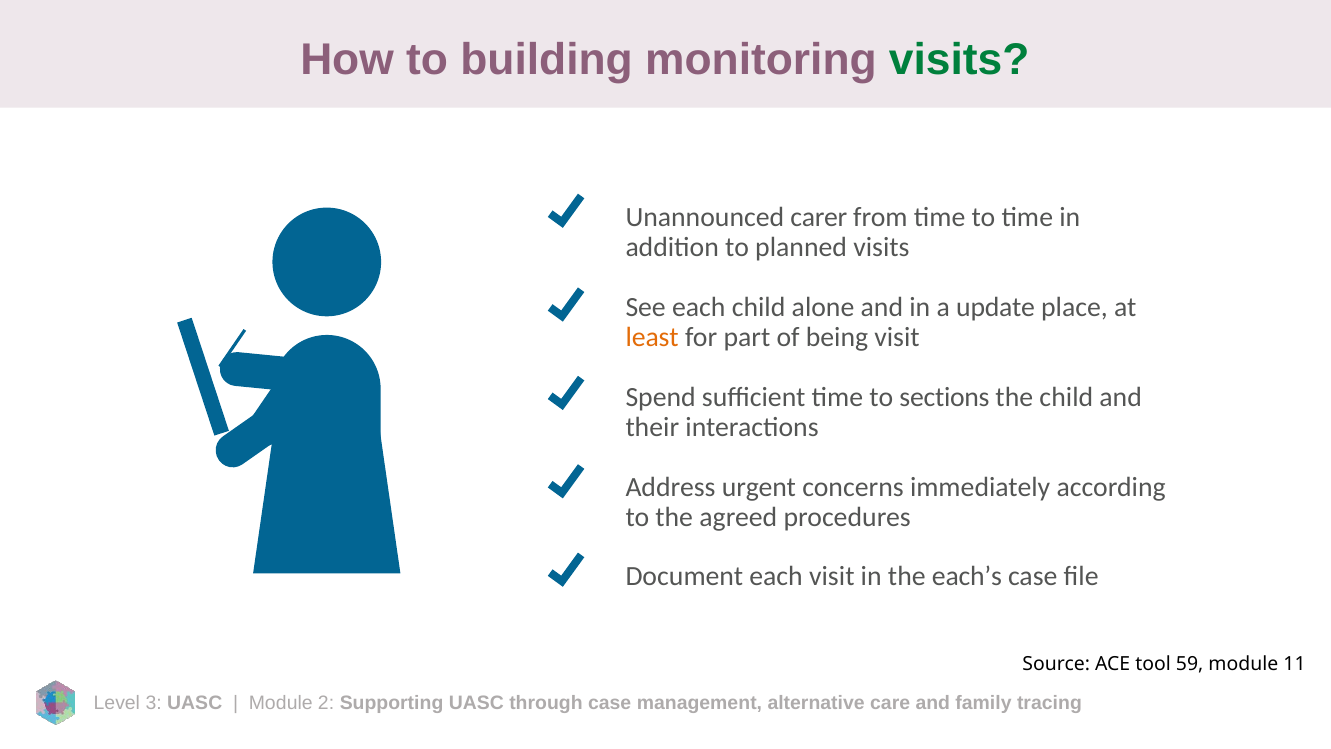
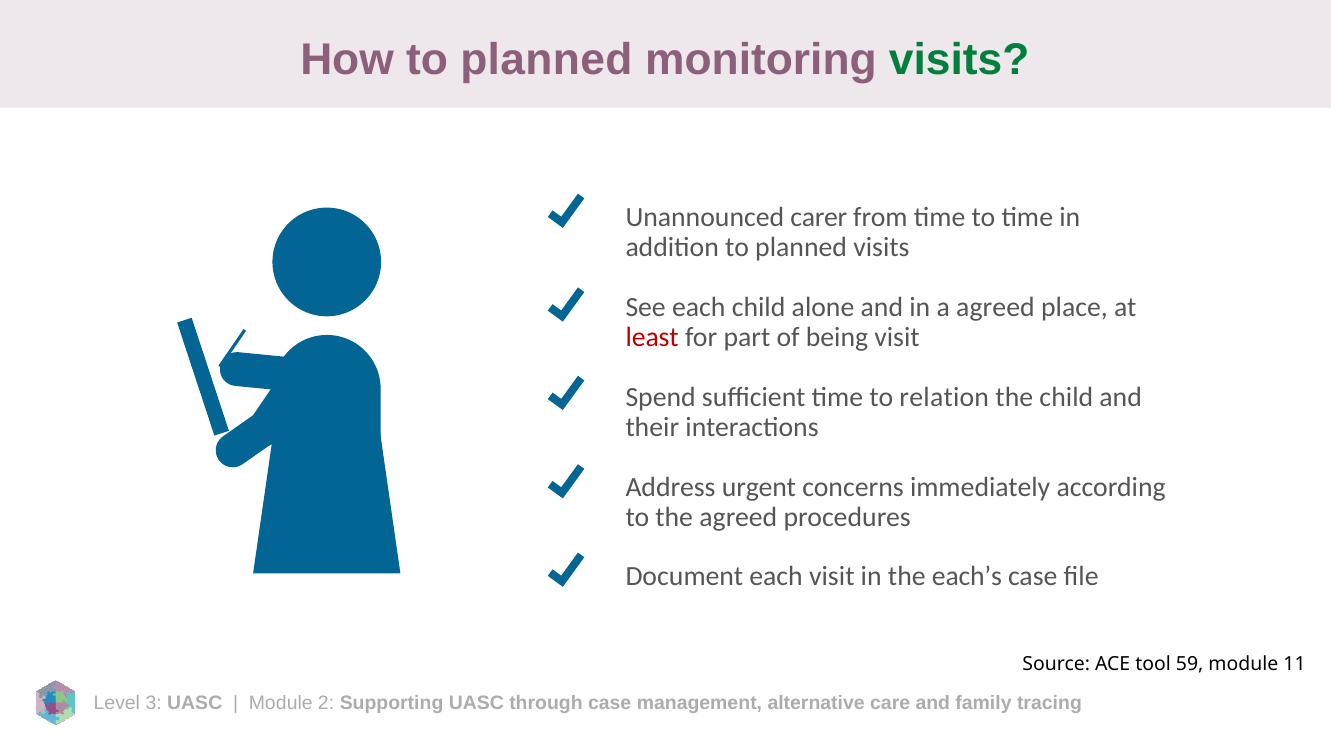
How to building: building -> planned
a update: update -> agreed
least colour: orange -> red
sections: sections -> relation
